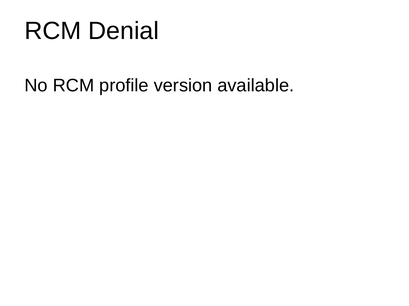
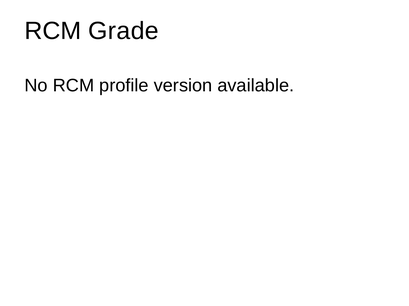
Denial: Denial -> Grade
